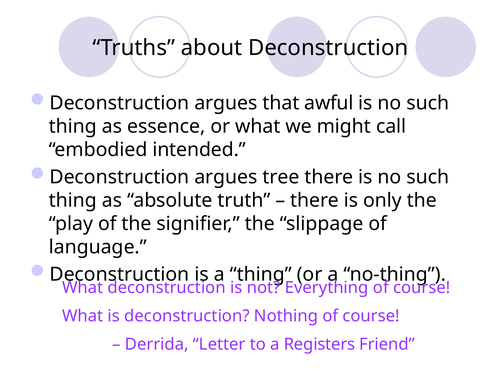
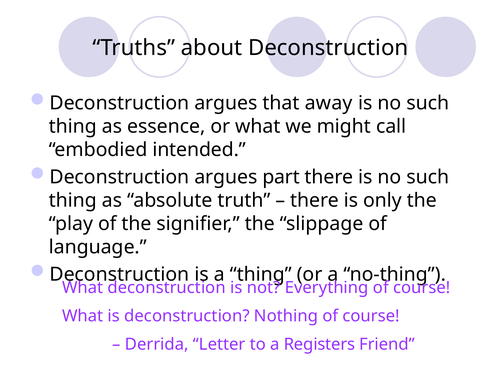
awful: awful -> away
tree: tree -> part
